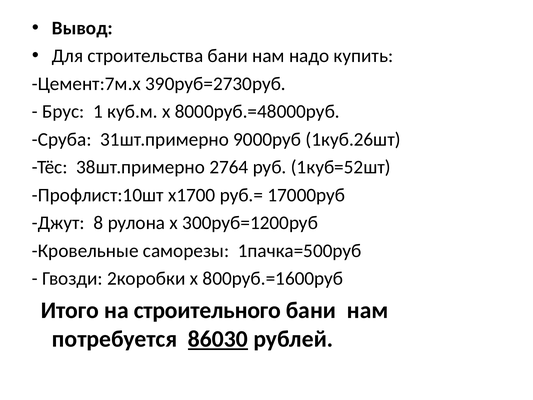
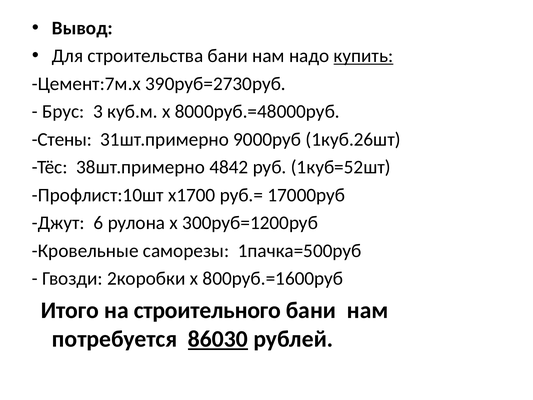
купить underline: none -> present
1: 1 -> 3
Сруба: Сруба -> Стены
2764: 2764 -> 4842
8: 8 -> 6
